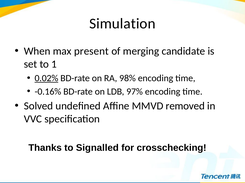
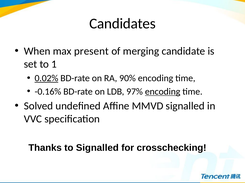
Simulation: Simulation -> Candidates
98%: 98% -> 90%
encoding at (163, 92) underline: none -> present
MMVD removed: removed -> signalled
